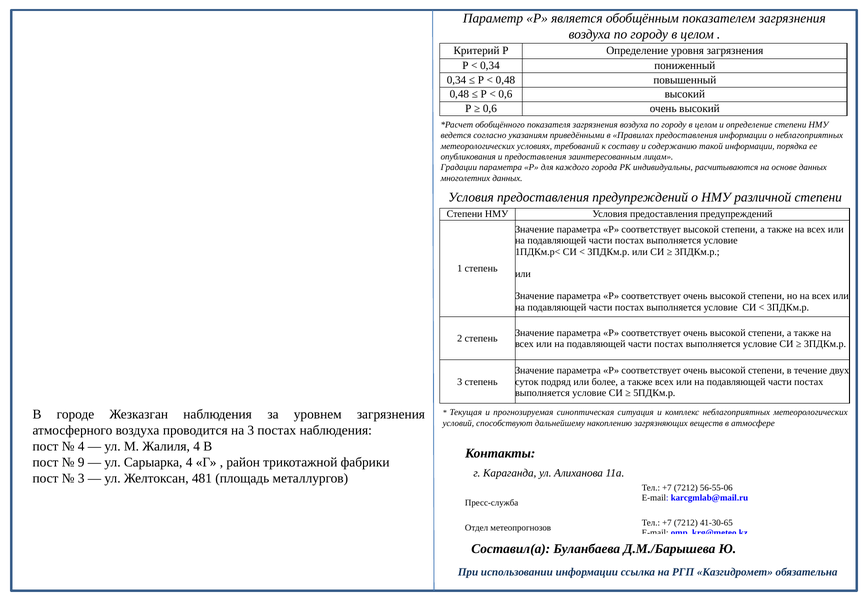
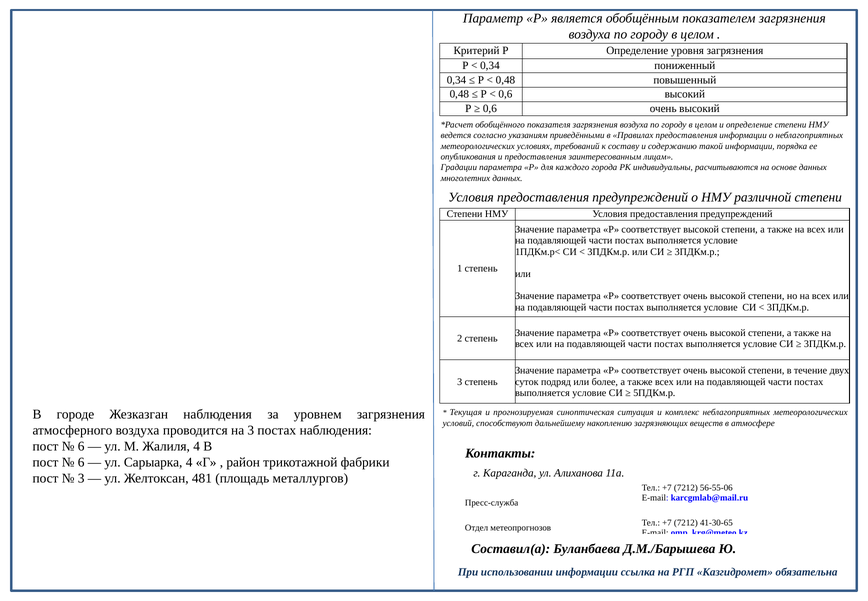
4 at (81, 446): 4 -> 6
9 at (81, 462): 9 -> 6
